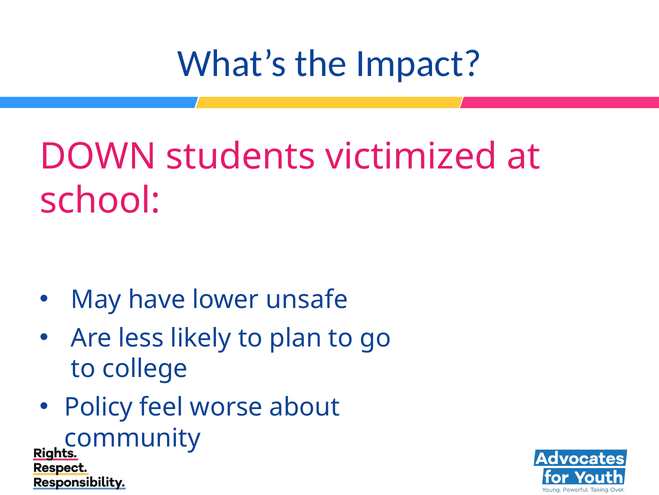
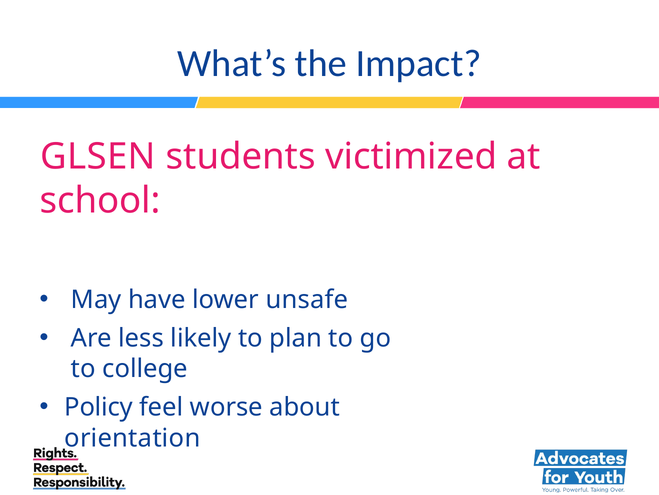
DOWN: DOWN -> GLSEN
community: community -> orientation
